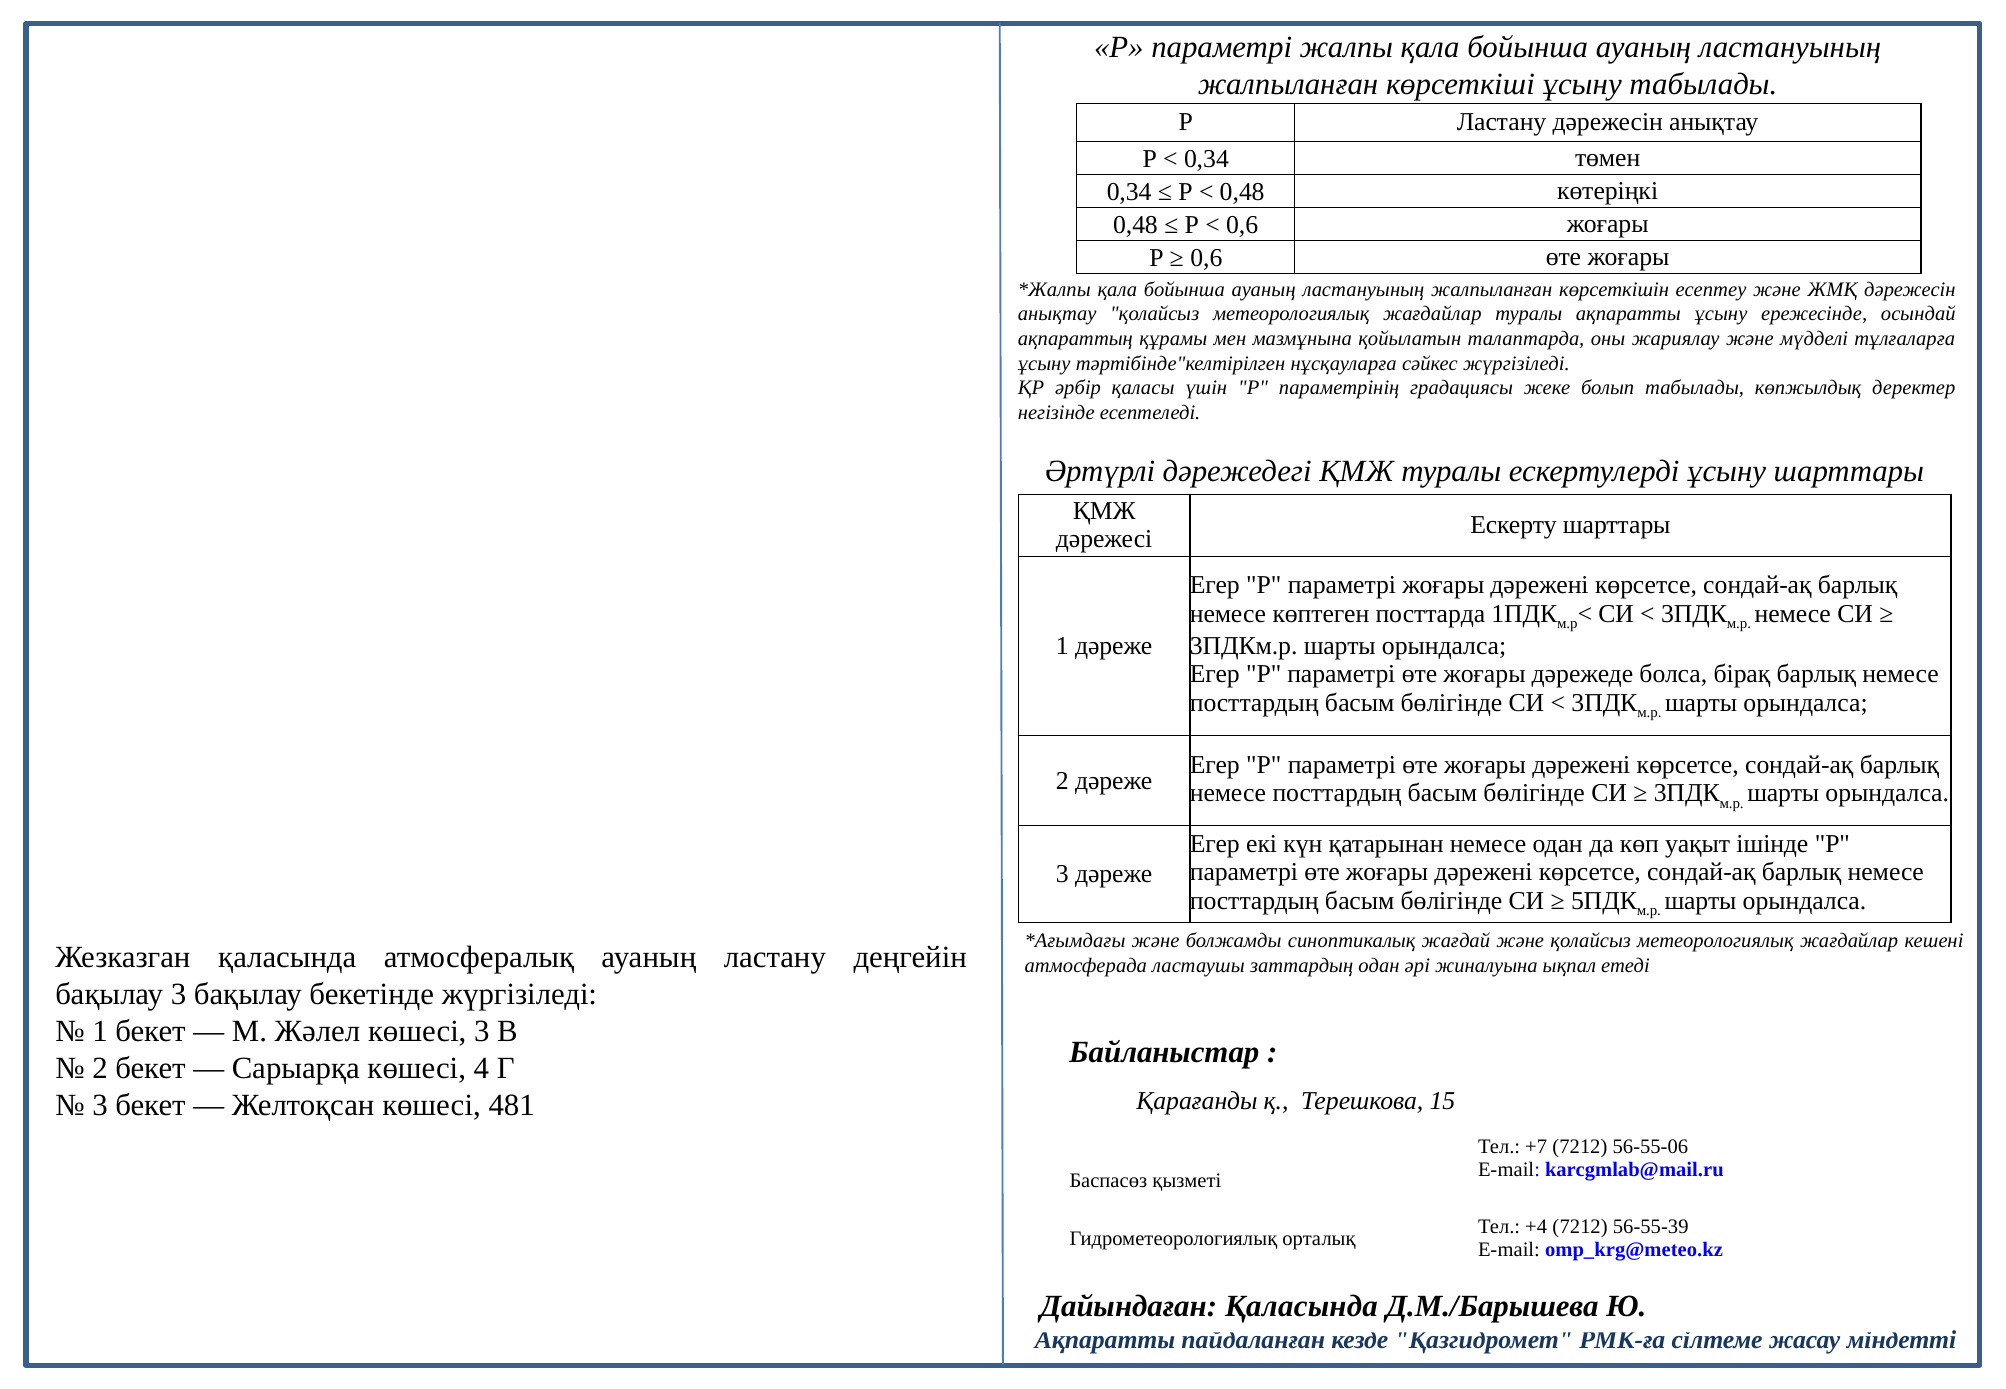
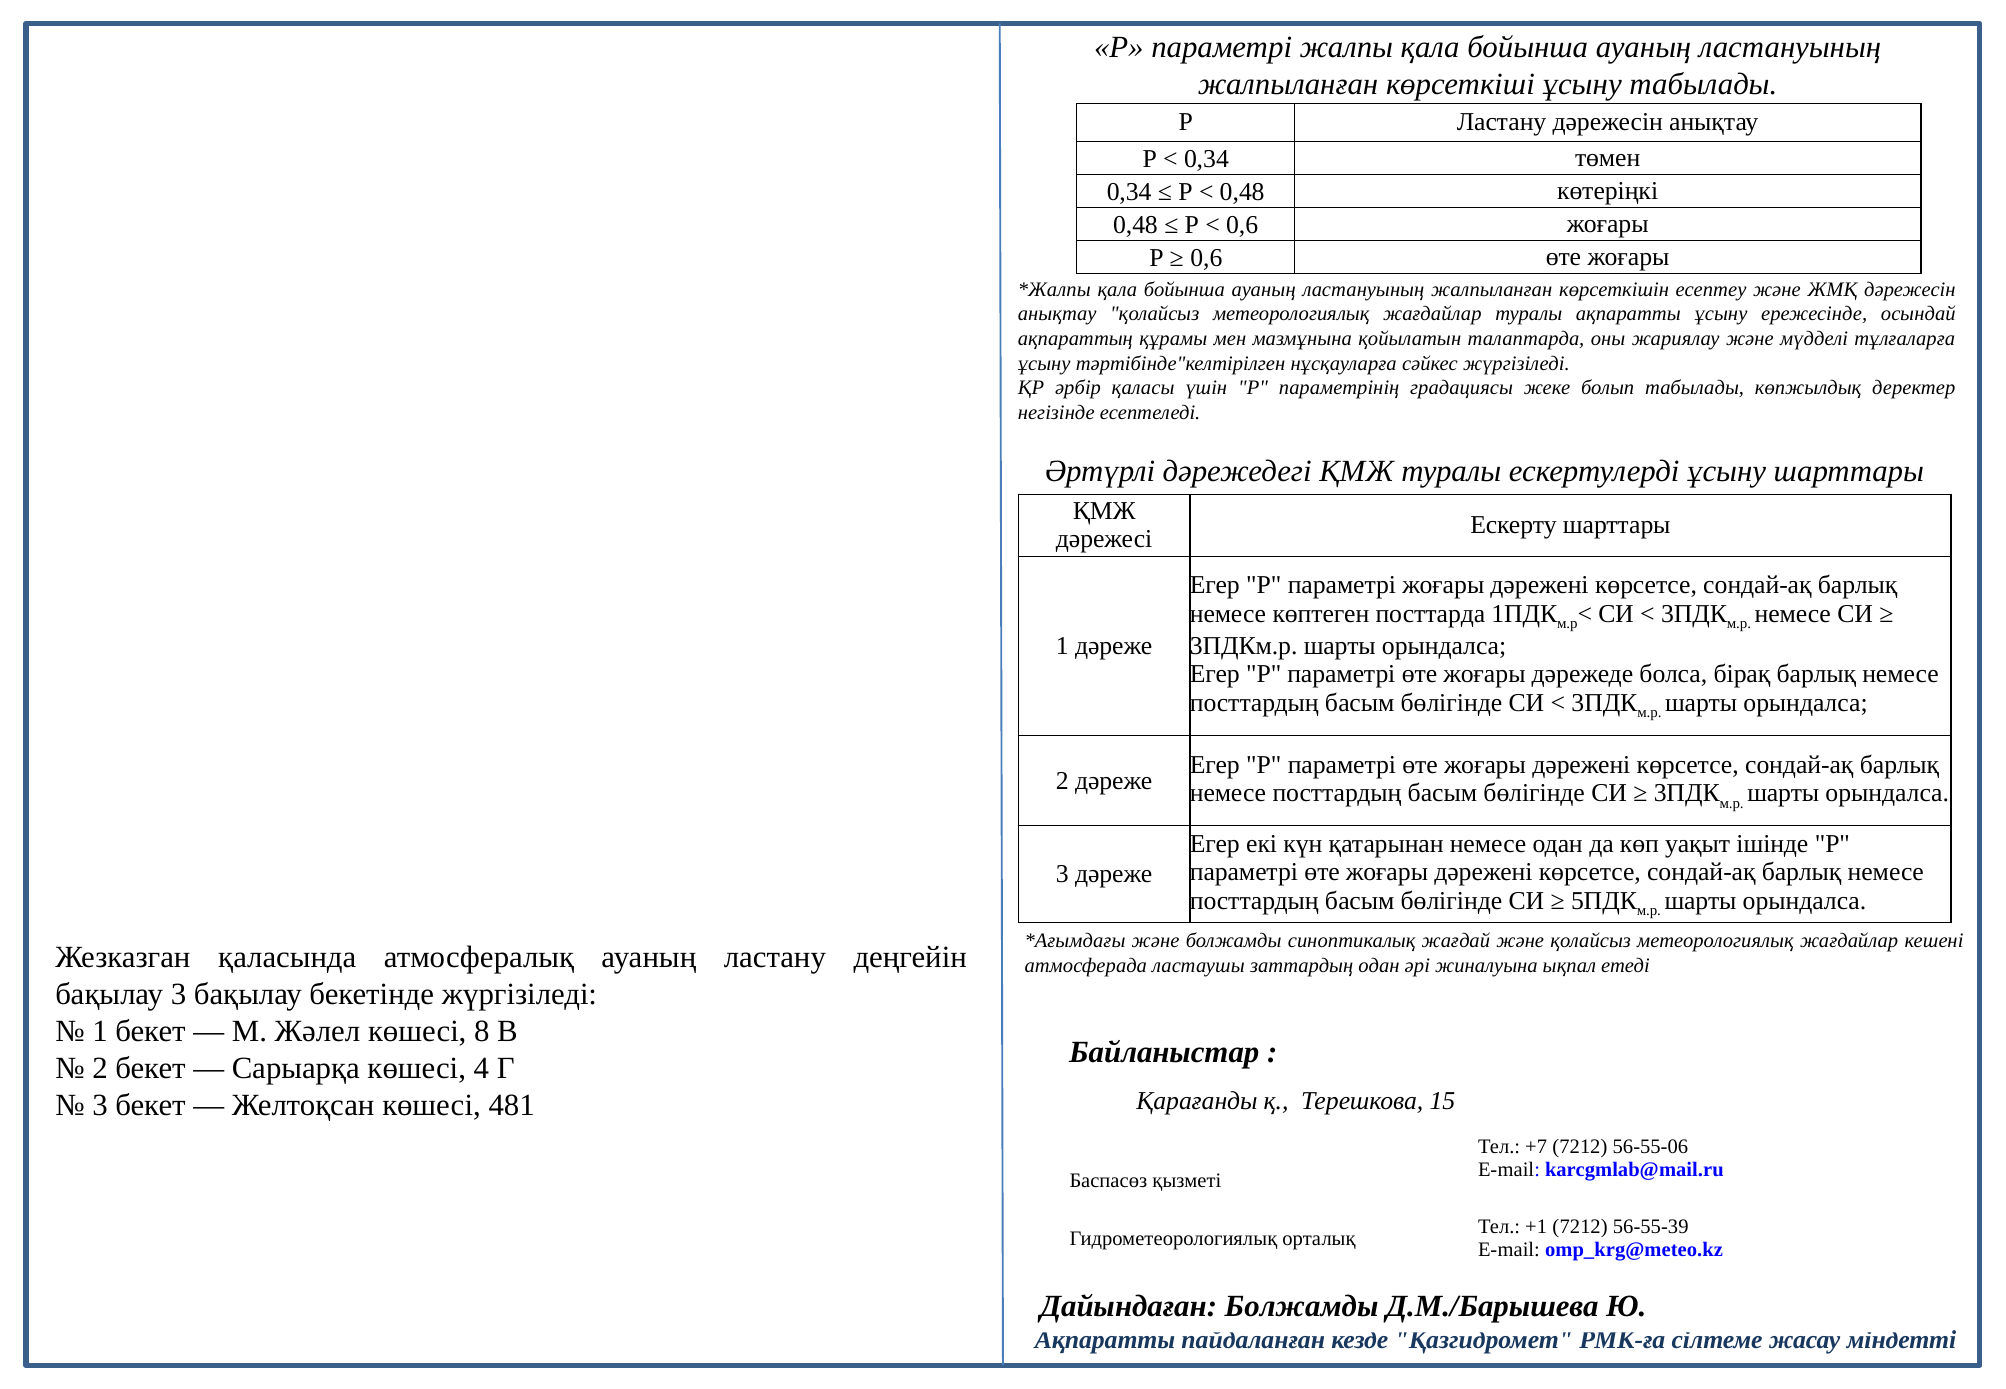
көшесі 3: 3 -> 8
+4: +4 -> +1
Дайындаған Қаласында: Қаласында -> Болжамды
